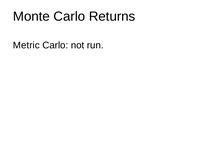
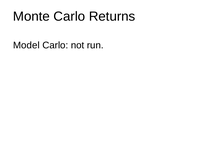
Metric: Metric -> Model
